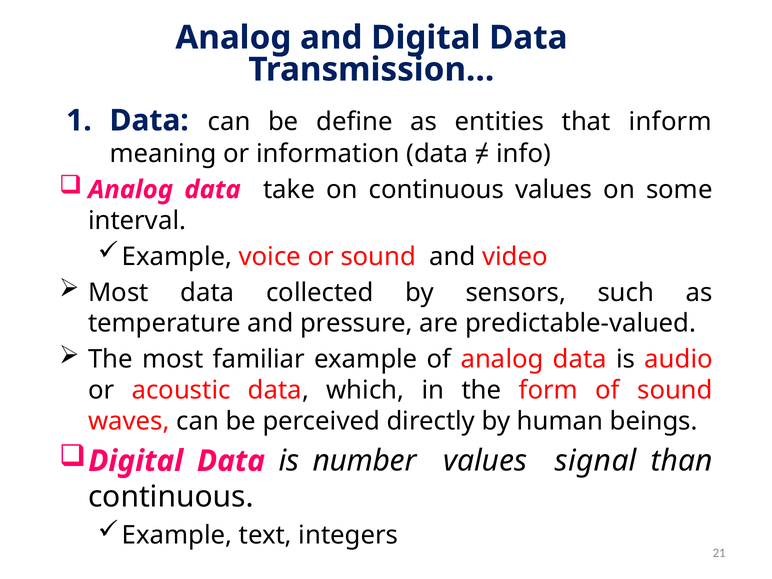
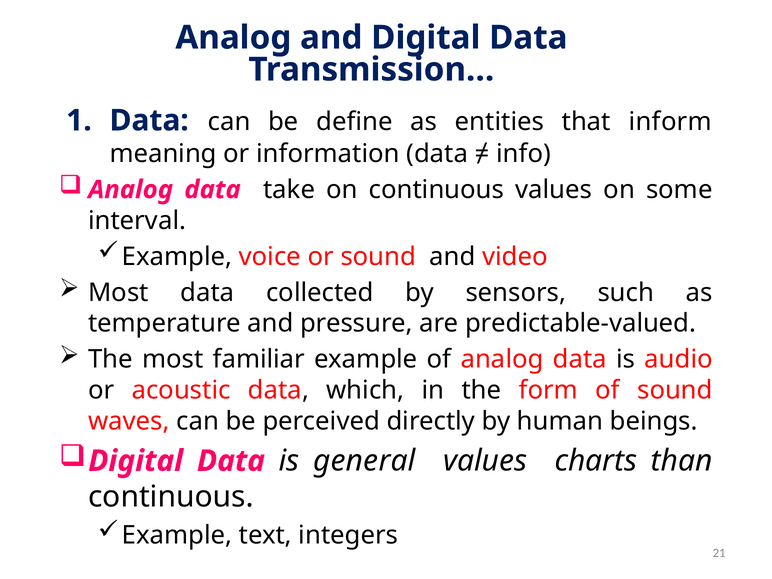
number: number -> general
signal: signal -> charts
